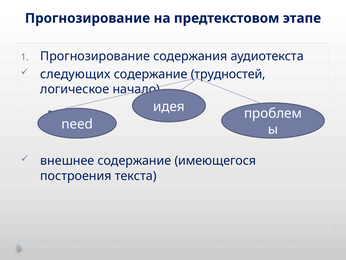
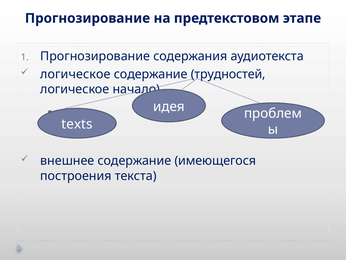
следующих at (75, 74): следующих -> логическое
need: need -> texts
